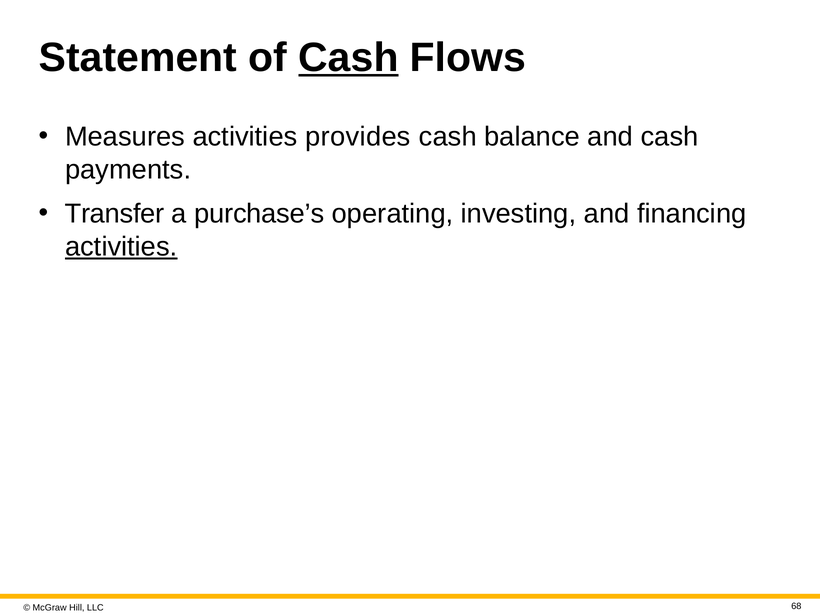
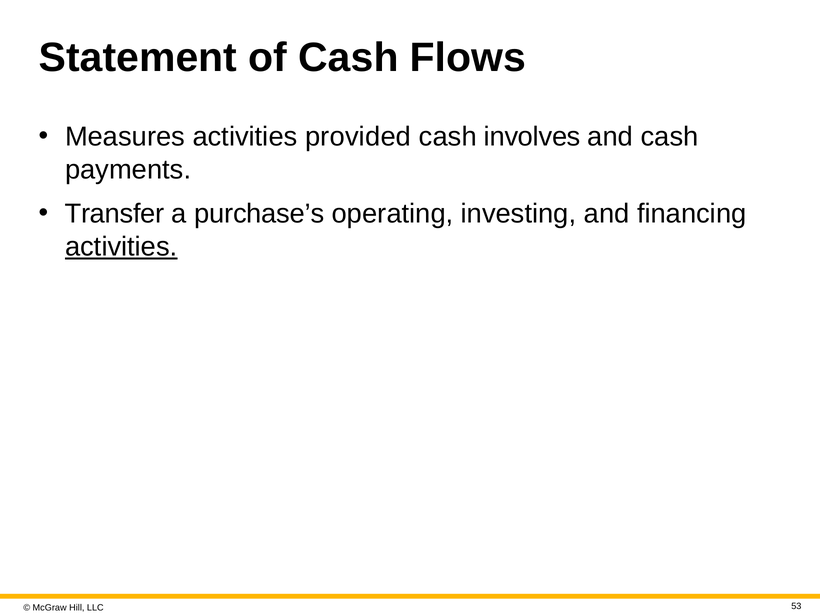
Cash at (348, 57) underline: present -> none
provides: provides -> provided
balance: balance -> involves
68: 68 -> 53
